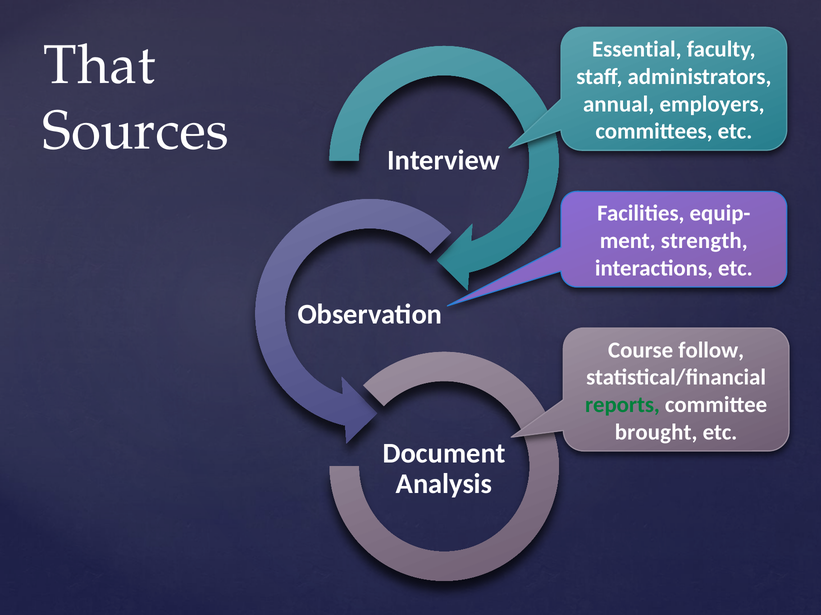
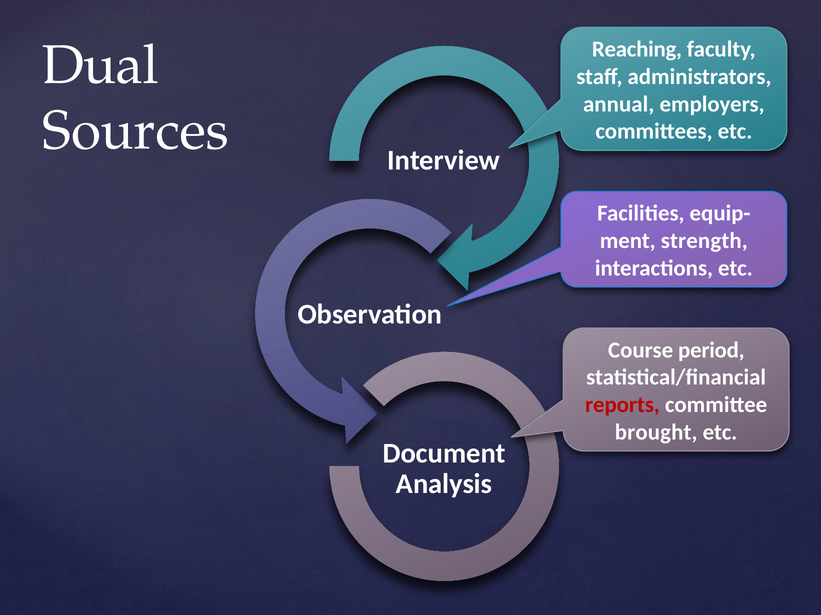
Essential: Essential -> Reaching
That: That -> Dual
follow: follow -> period
reports colour: green -> red
